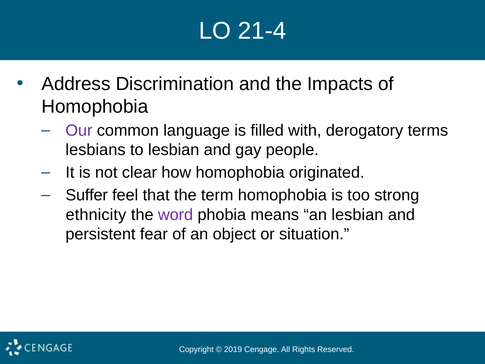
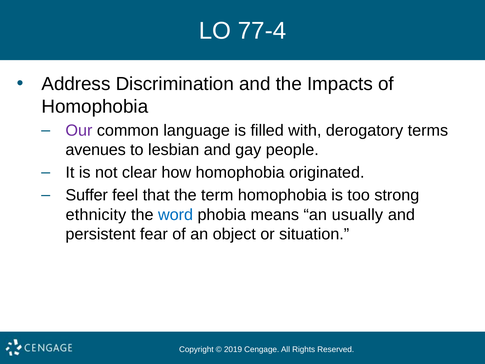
21-4: 21-4 -> 77-4
lesbians: lesbians -> avenues
word colour: purple -> blue
an lesbian: lesbian -> usually
